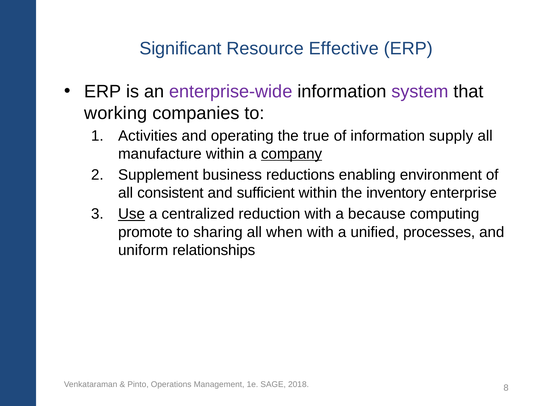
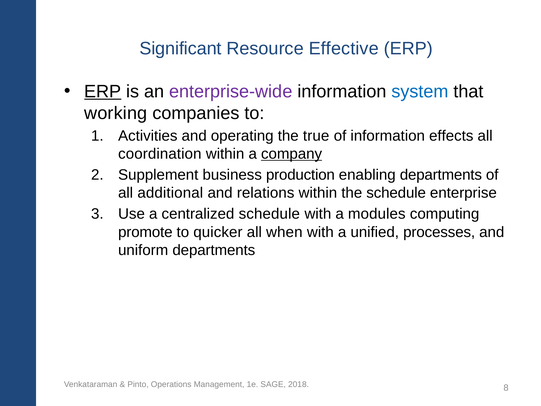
ERP at (103, 91) underline: none -> present
system colour: purple -> blue
supply: supply -> effects
manufacture: manufacture -> coordination
reductions: reductions -> production
enabling environment: environment -> departments
consistent: consistent -> additional
sufficient: sufficient -> relations
the inventory: inventory -> schedule
Use underline: present -> none
centralized reduction: reduction -> schedule
because: because -> modules
sharing: sharing -> quicker
uniform relationships: relationships -> departments
